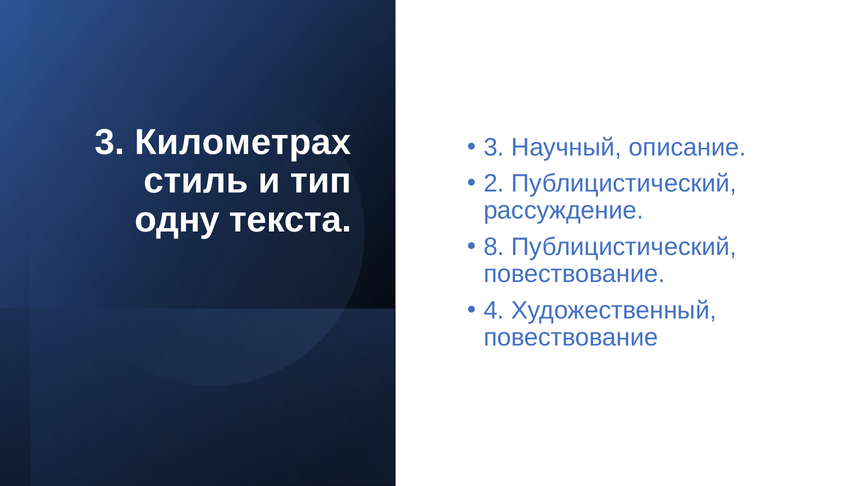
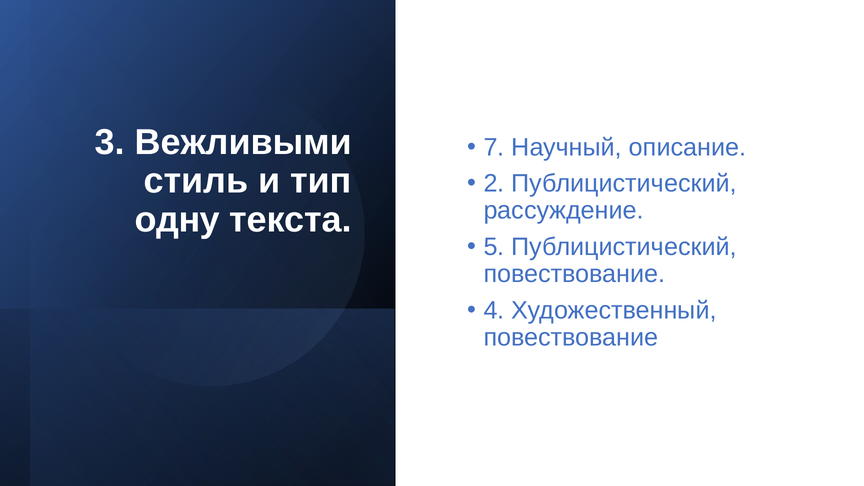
Километрах: Километрах -> Вежливыми
3 at (494, 147): 3 -> 7
8: 8 -> 5
